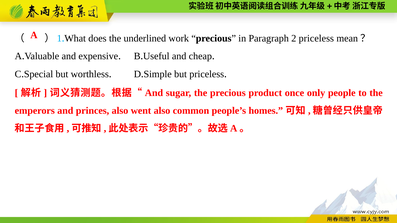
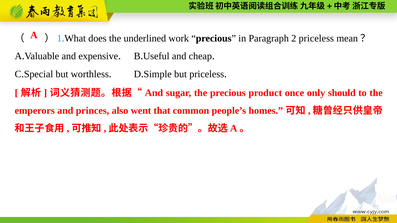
people: people -> should
went also: also -> that
